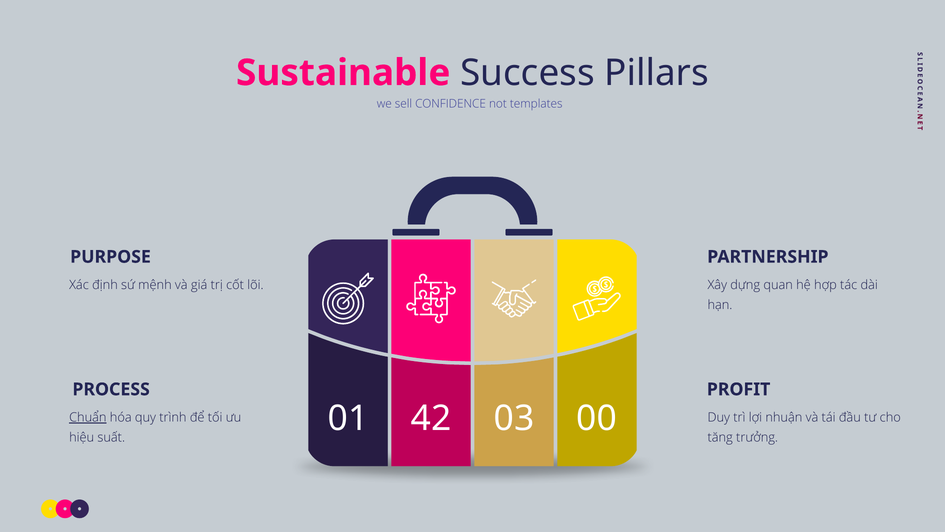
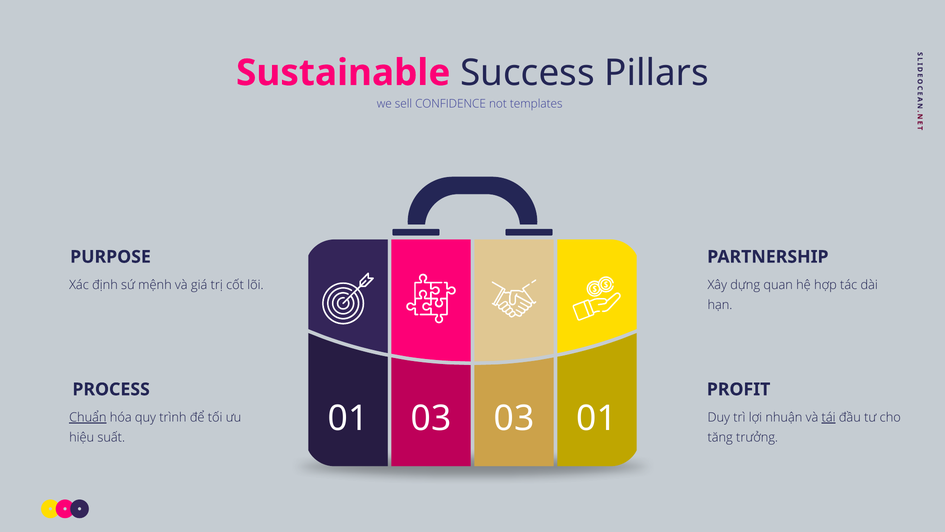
01 42: 42 -> 03
03 00: 00 -> 01
tái underline: none -> present
